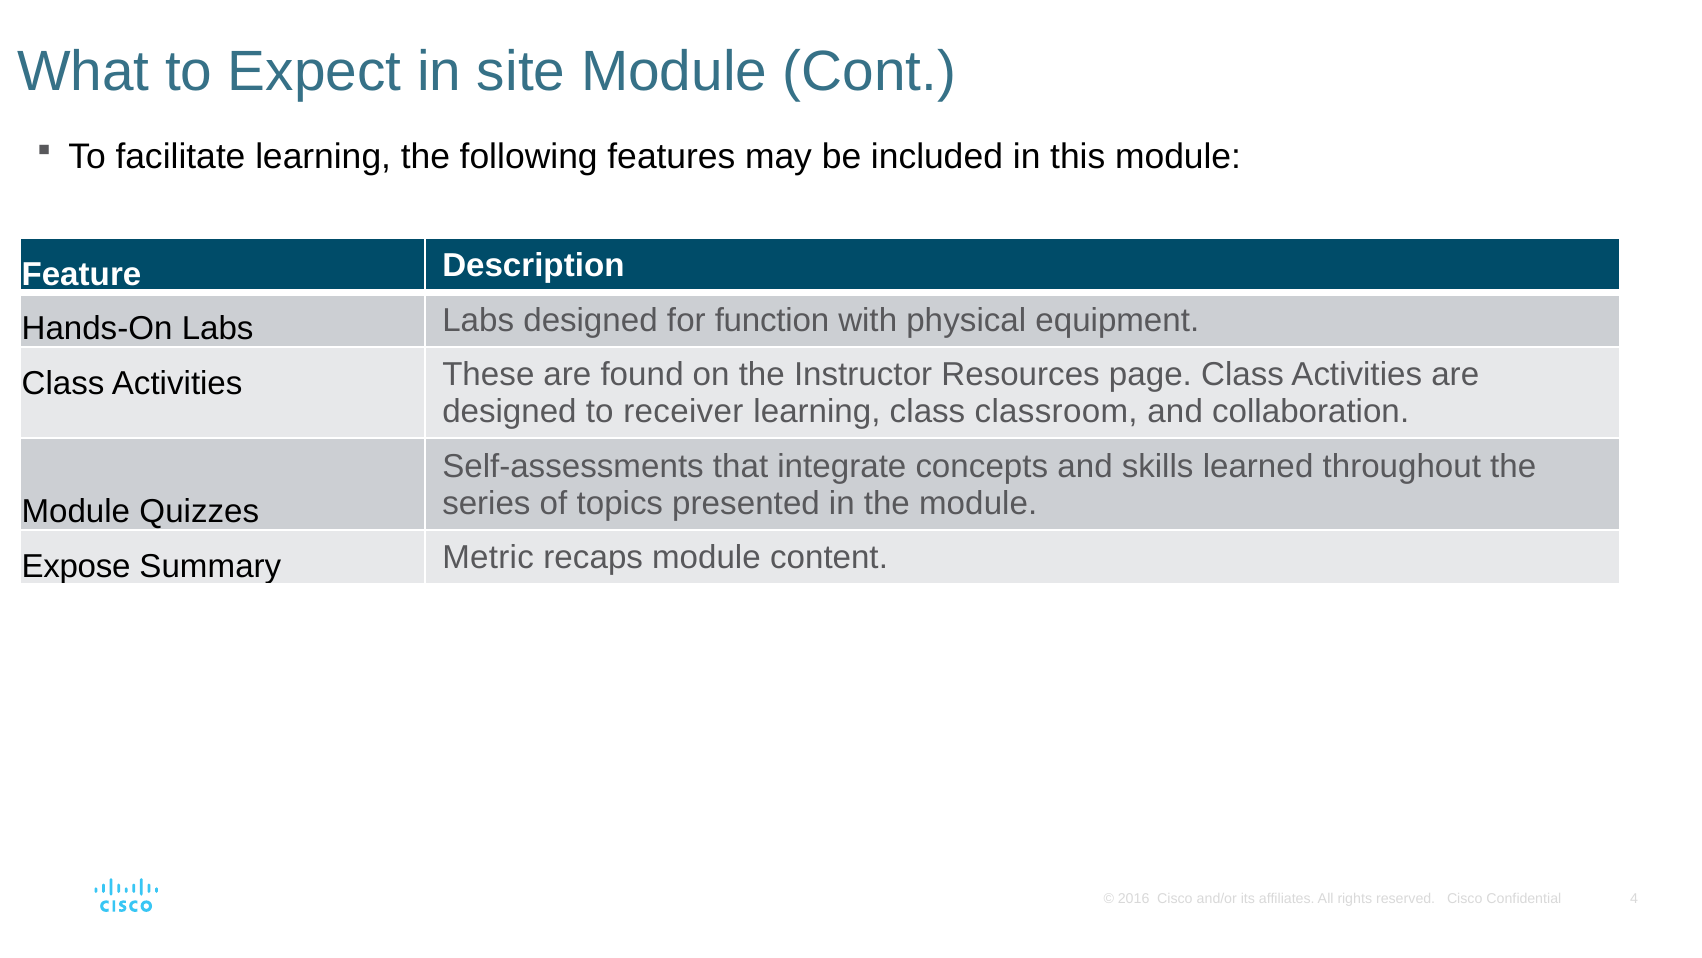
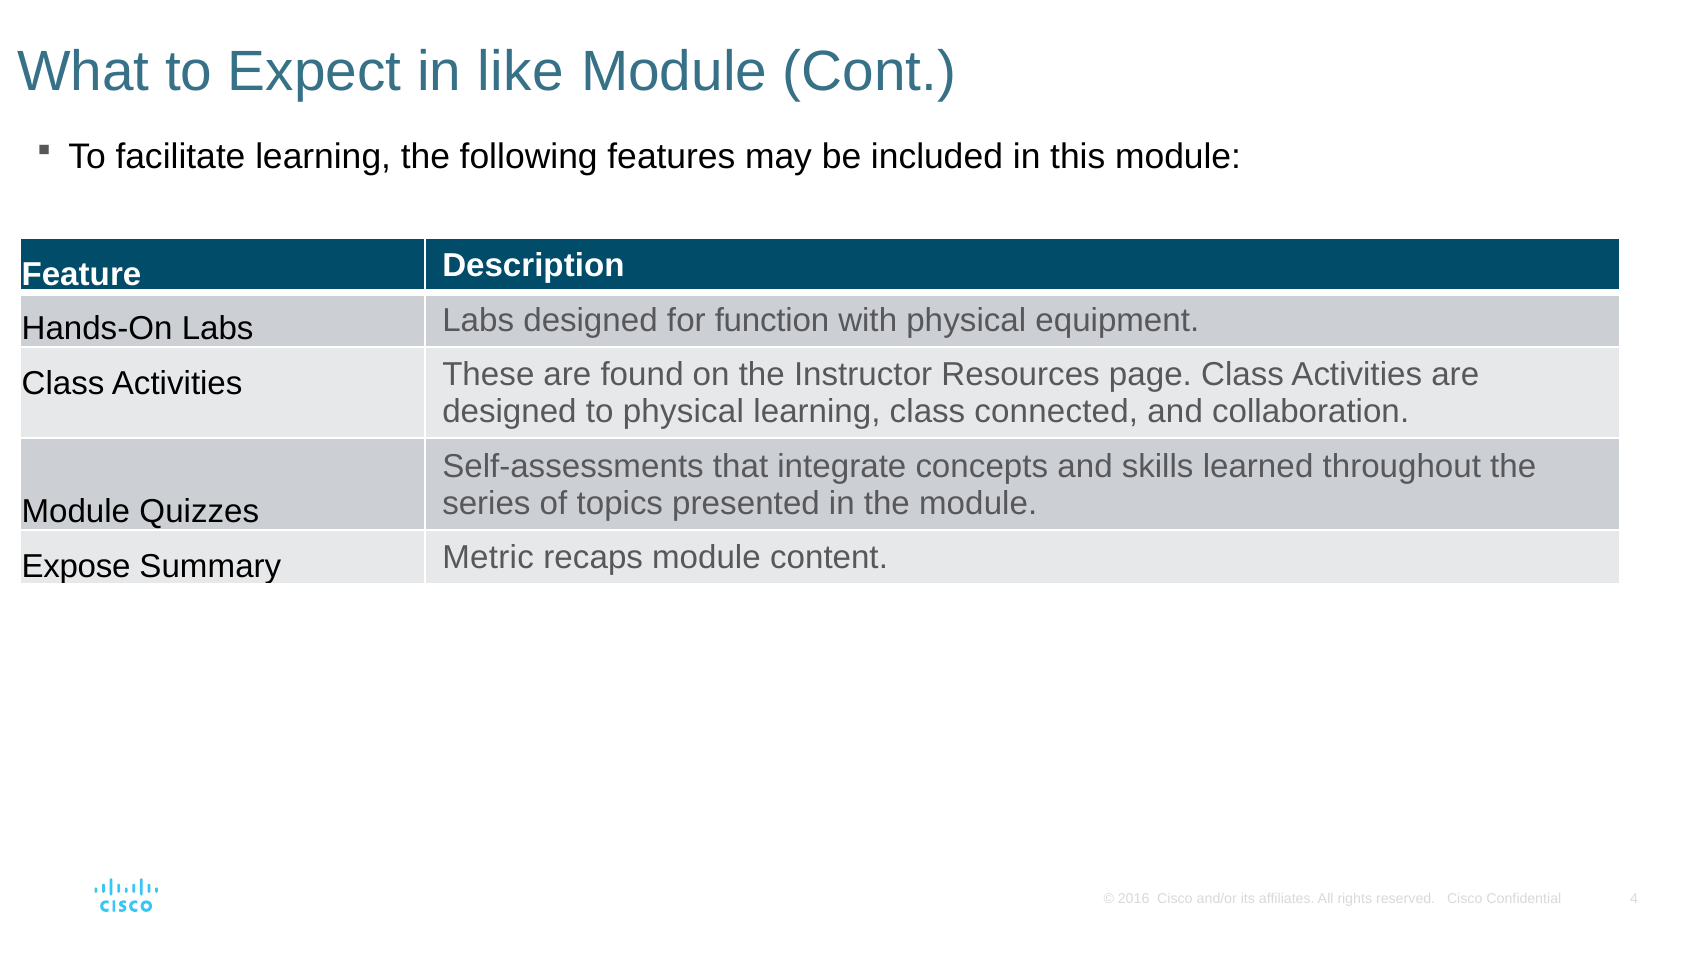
site: site -> like
to receiver: receiver -> physical
classroom: classroom -> connected
